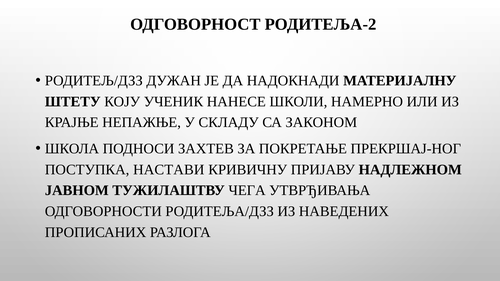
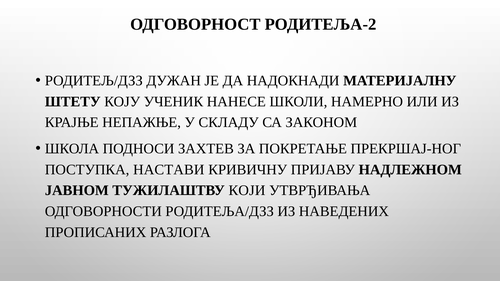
ЧЕГА: ЧЕГА -> КОЈИ
